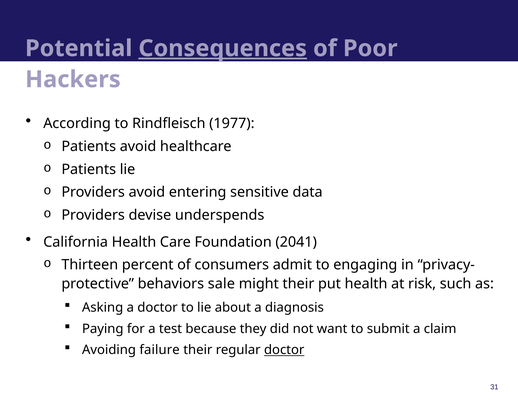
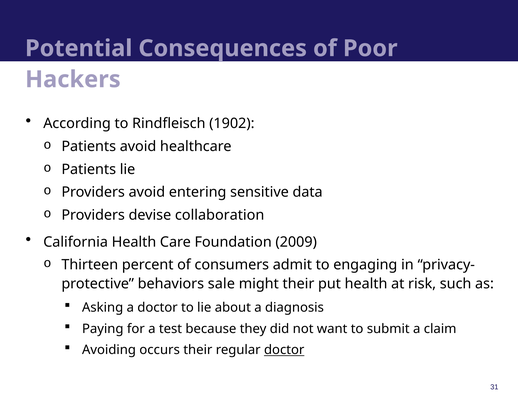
Consequences underline: present -> none
1977: 1977 -> 1902
underspends: underspends -> collaboration
2041: 2041 -> 2009
failure: failure -> occurs
